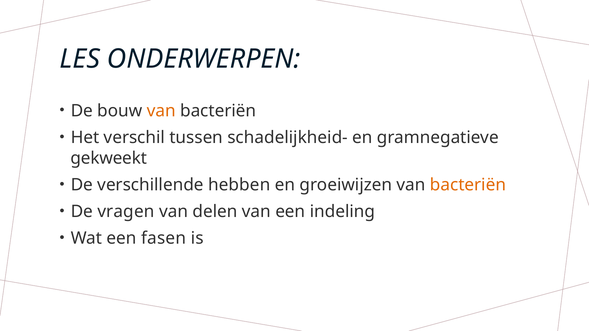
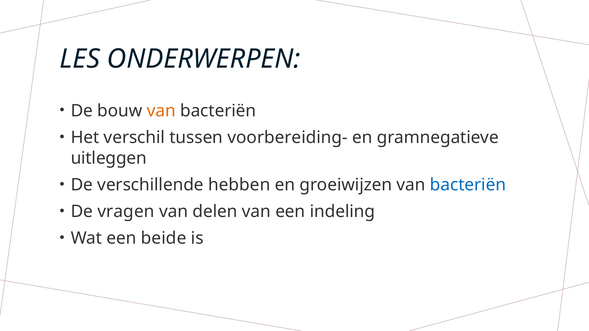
schadelijkheid-: schadelijkheid- -> voorbereiding-
gekweekt: gekweekt -> uitleggen
bacteriën at (468, 185) colour: orange -> blue
fasen: fasen -> beide
